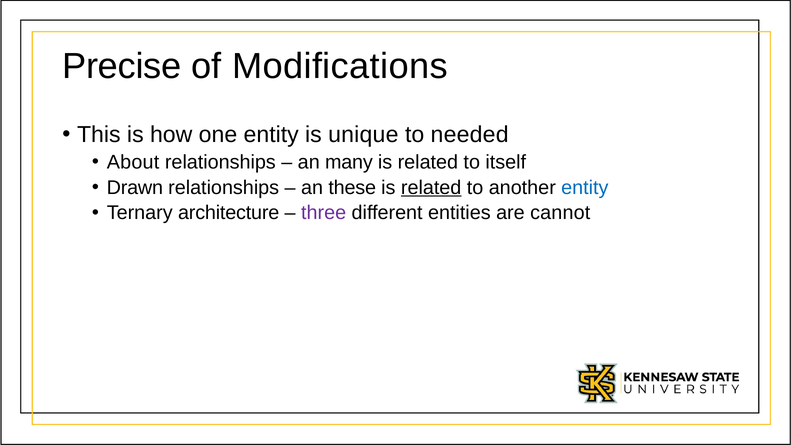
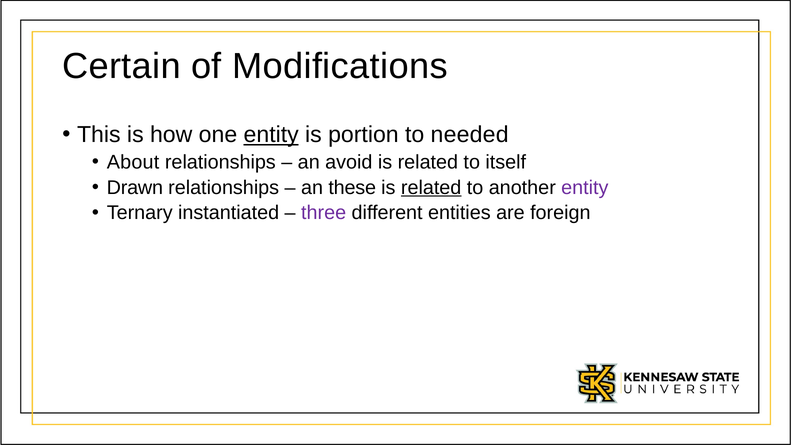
Precise: Precise -> Certain
entity at (271, 135) underline: none -> present
unique: unique -> portion
many: many -> avoid
entity at (585, 187) colour: blue -> purple
architecture: architecture -> instantiated
cannot: cannot -> foreign
